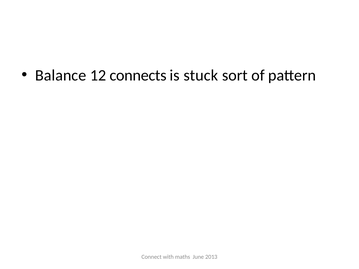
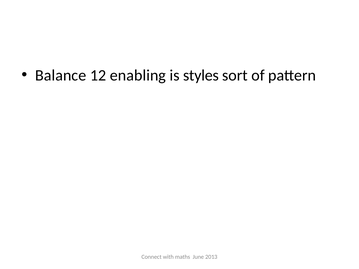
connects: connects -> enabling
stuck: stuck -> styles
